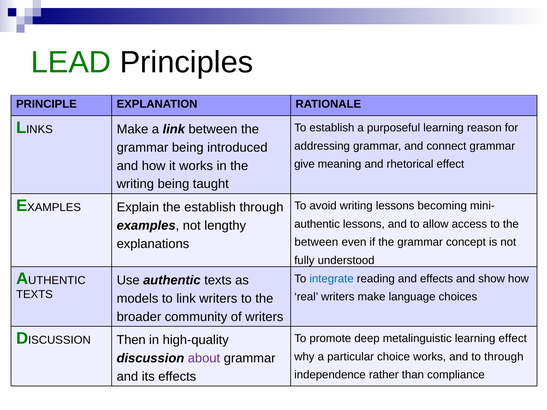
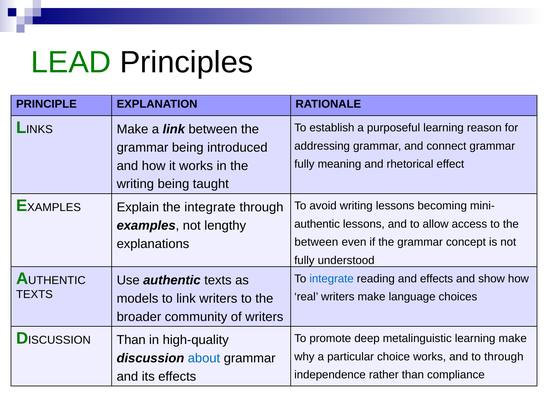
give at (304, 164): give -> fully
the establish: establish -> integrate
Then at (131, 340): Then -> Than
learning effect: effect -> make
about colour: purple -> blue
